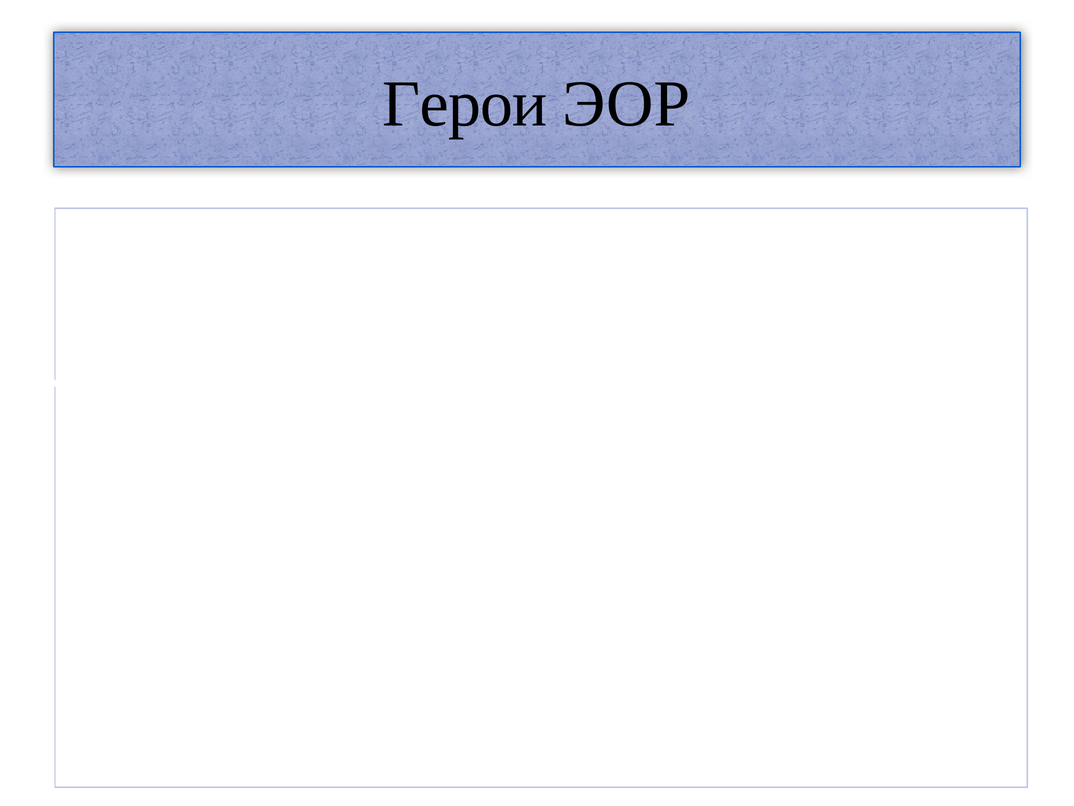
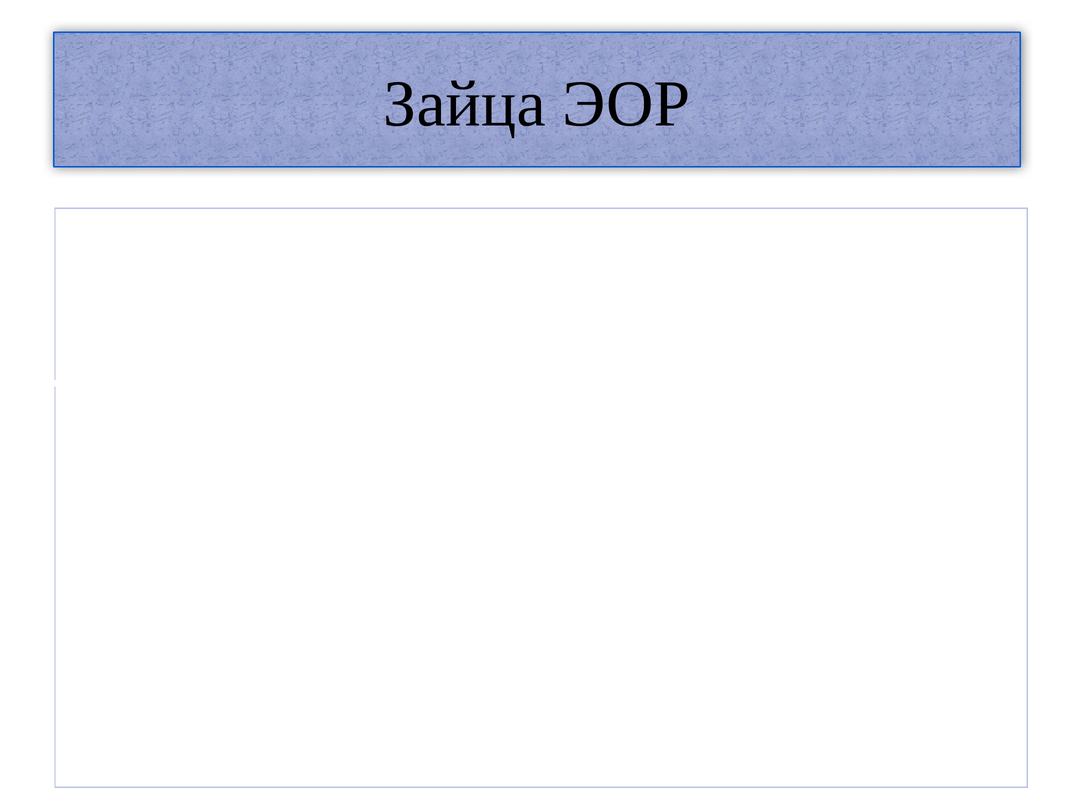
Герои at (465, 104): Герои -> Зайца
